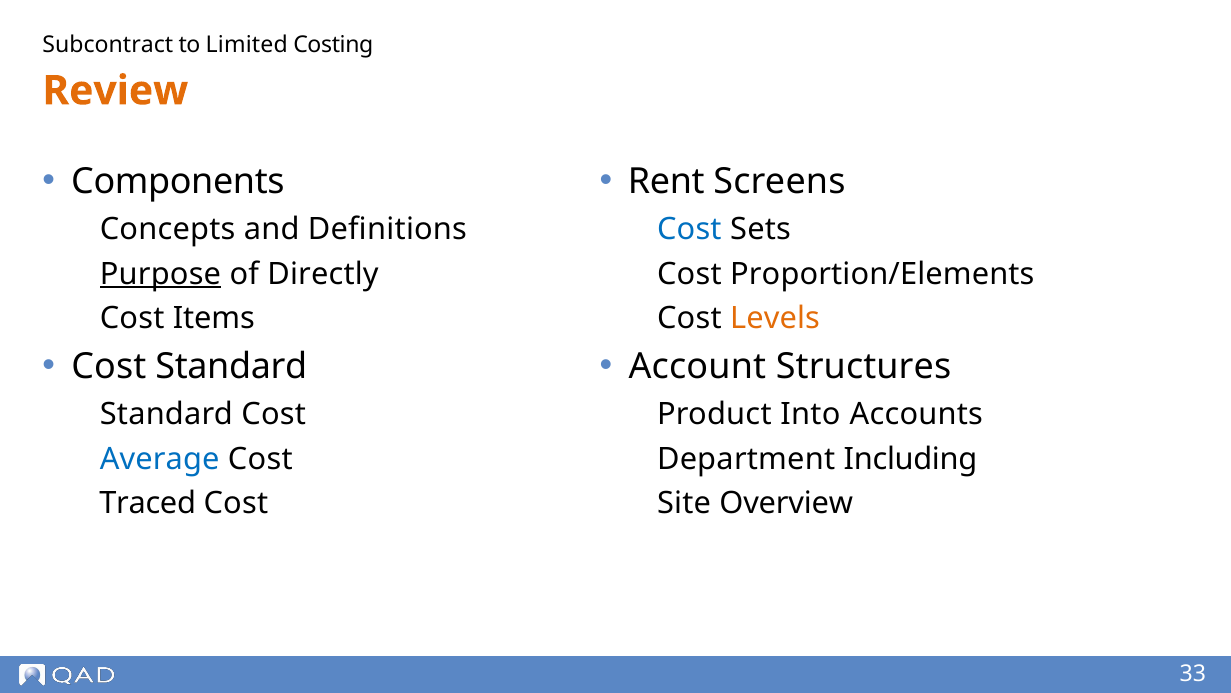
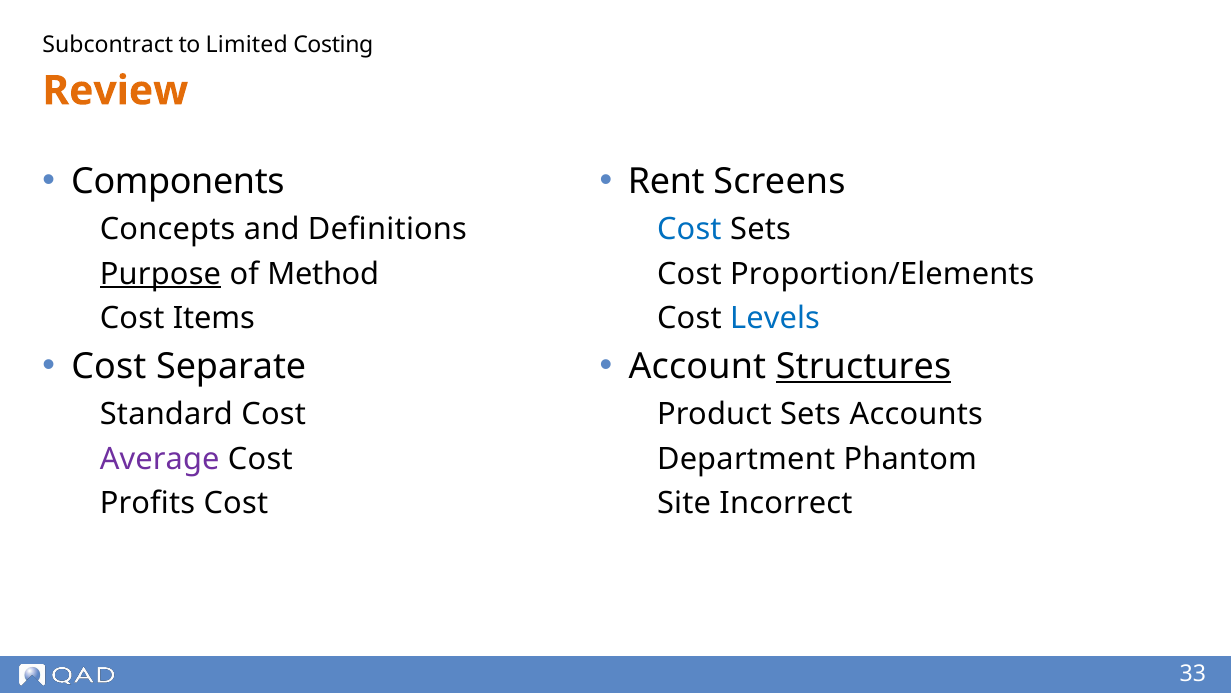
Directly: Directly -> Method
Levels colour: orange -> blue
Cost Standard: Standard -> Separate
Structures underline: none -> present
Product Into: Into -> Sets
Including: Including -> Phantom
Average colour: blue -> purple
Traced: Traced -> Profits
Overview: Overview -> Incorrect
